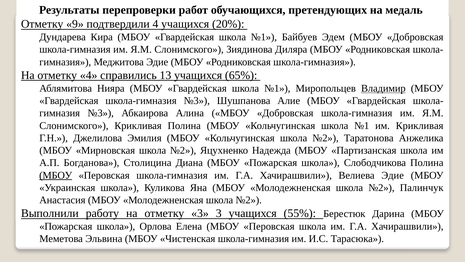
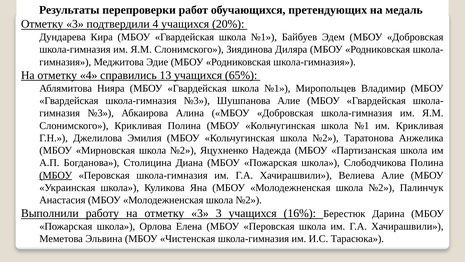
9 at (75, 24): 9 -> 3
Владимир underline: present -> none
Велиева Эдие: Эдие -> Алие
55%: 55% -> 16%
